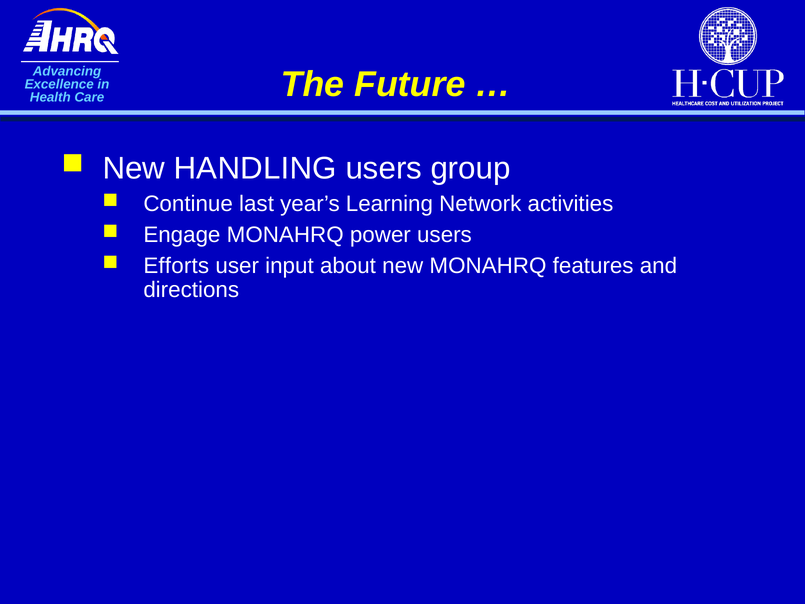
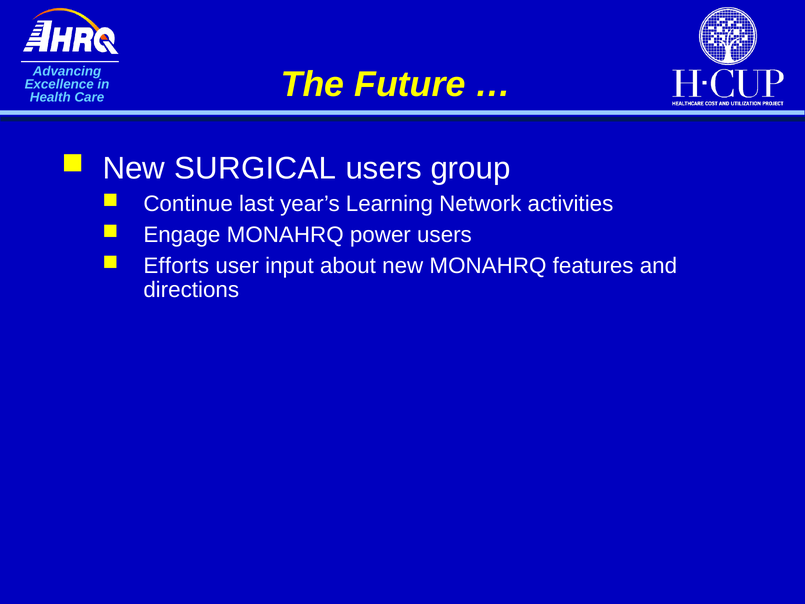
HANDLING: HANDLING -> SURGICAL
